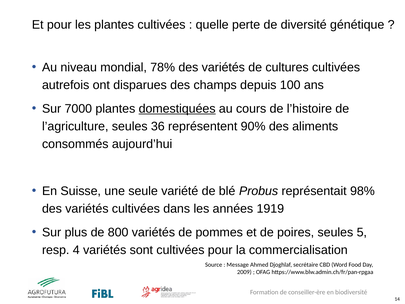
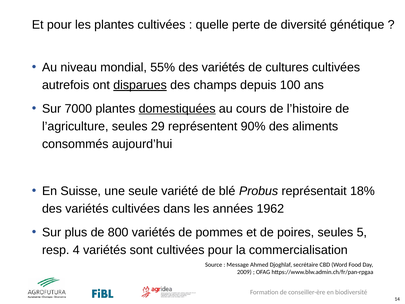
78%: 78% -> 55%
disparues underline: none -> present
36: 36 -> 29
98%: 98% -> 18%
1919: 1919 -> 1962
